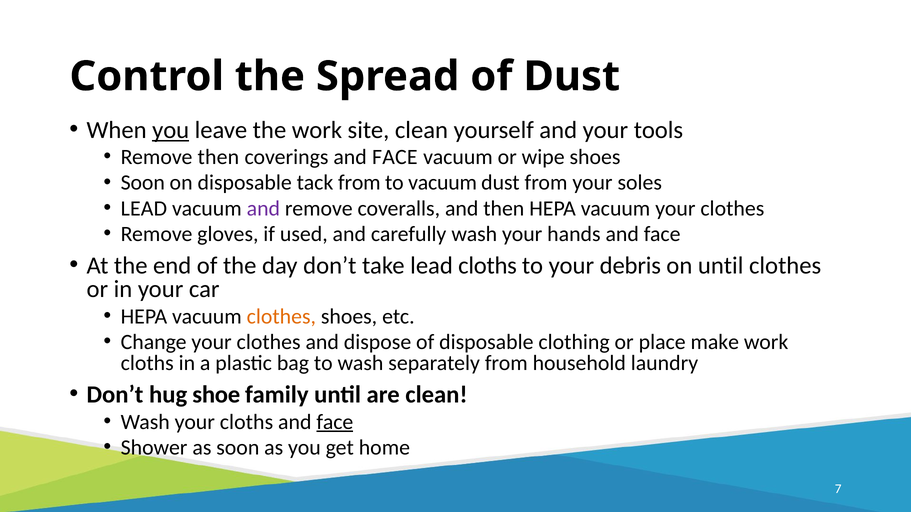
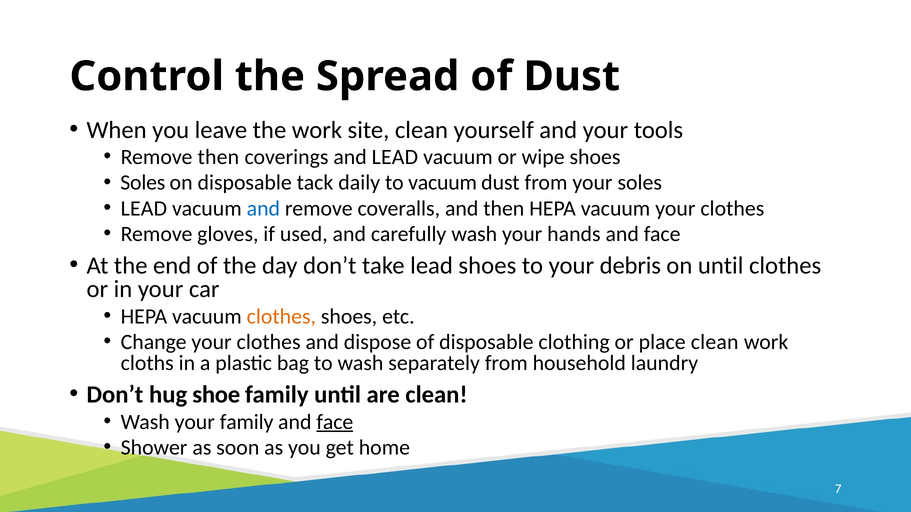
you at (171, 130) underline: present -> none
coverings and FACE: FACE -> LEAD
Soon at (143, 183): Soon -> Soles
tack from: from -> daily
and at (263, 209) colour: purple -> blue
lead cloths: cloths -> shoes
place make: make -> clean
your cloths: cloths -> family
